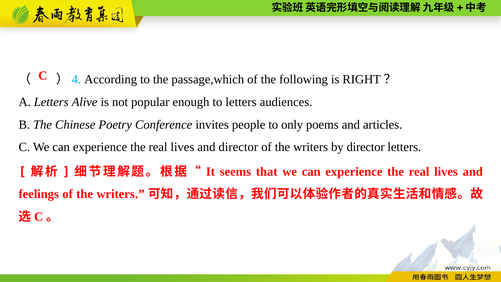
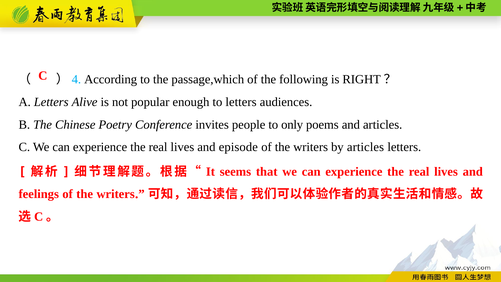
and director: director -> episode
by director: director -> articles
